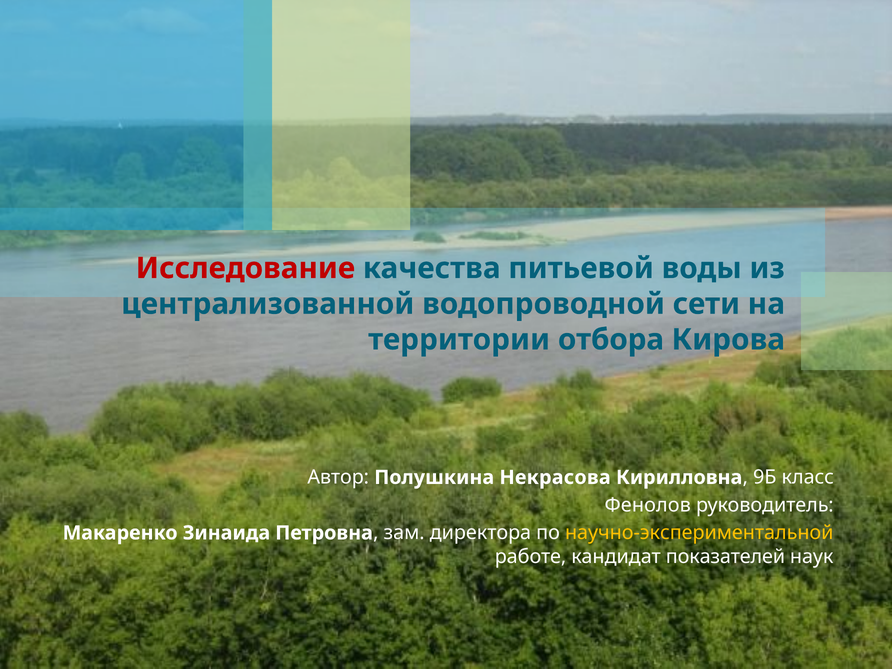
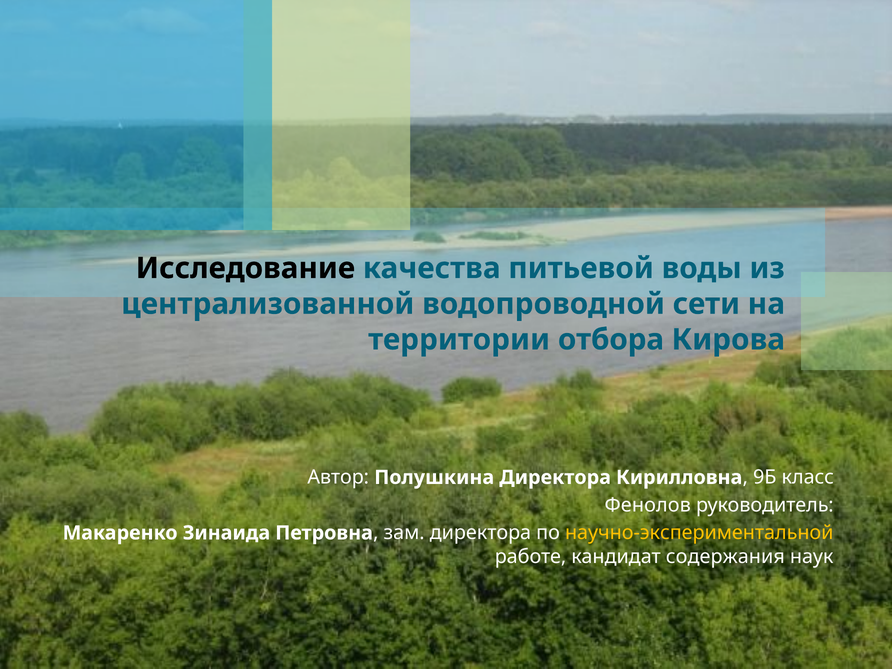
Исследование colour: red -> black
Полушкина Некрасова: Некрасова -> Директора
показателей: показателей -> содержания
